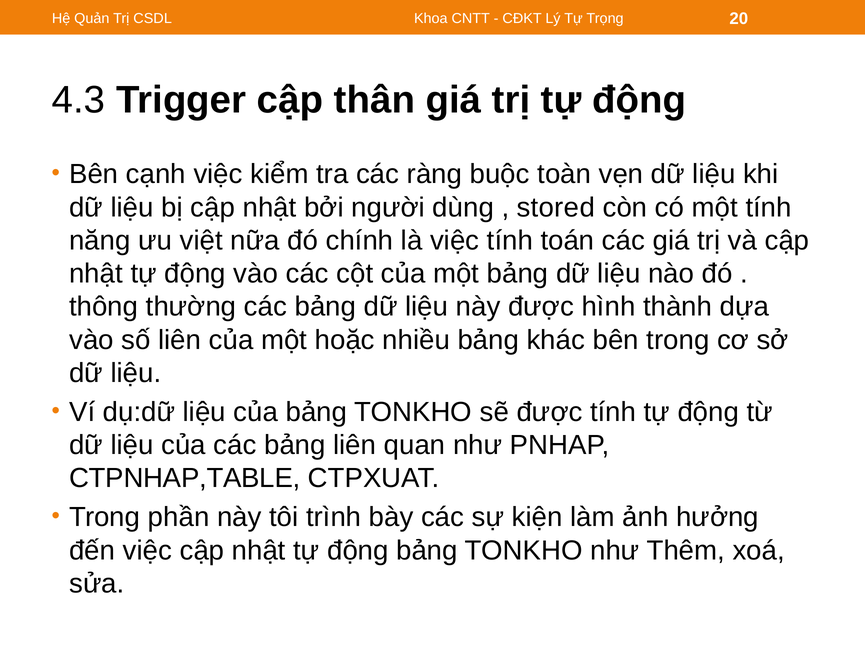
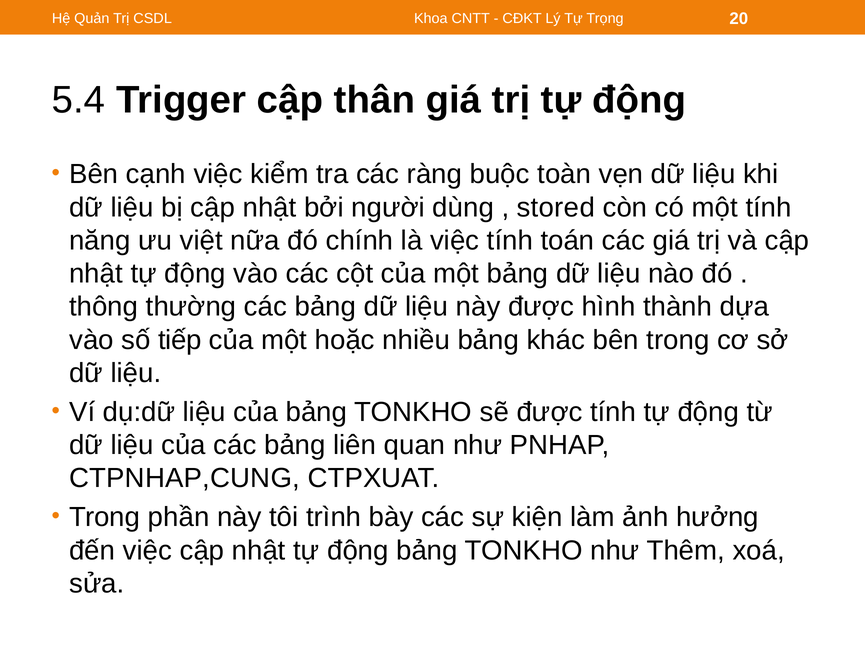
4.3: 4.3 -> 5.4
số liên: liên -> tiếp
CTPNHAP,TABLE: CTPNHAP,TABLE -> CTPNHAP,CUNG
